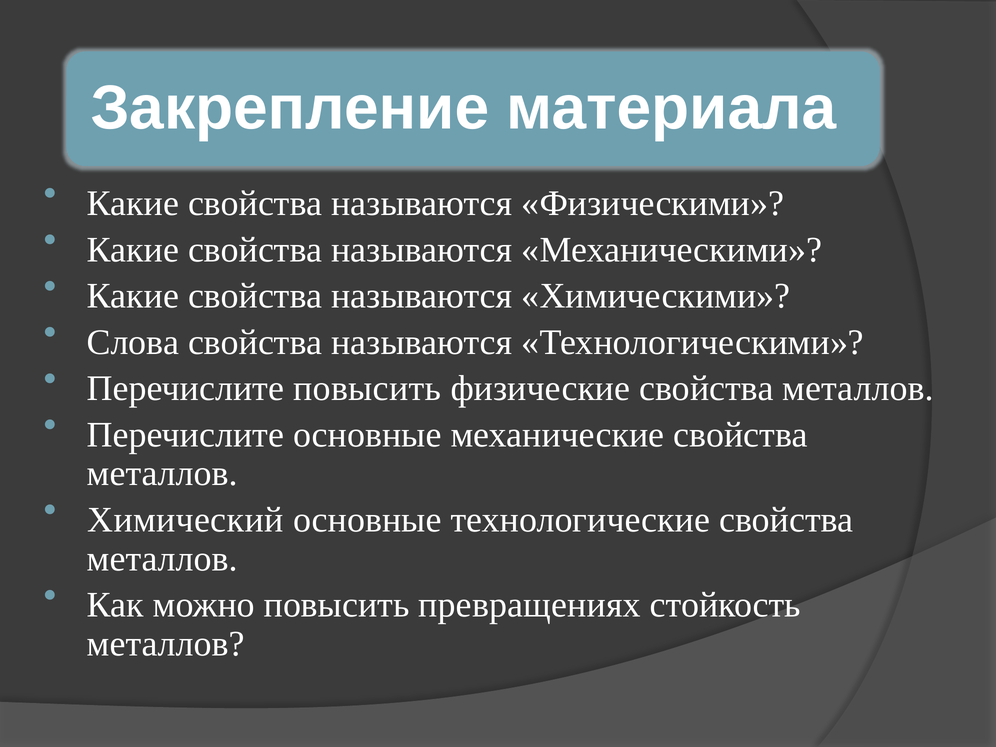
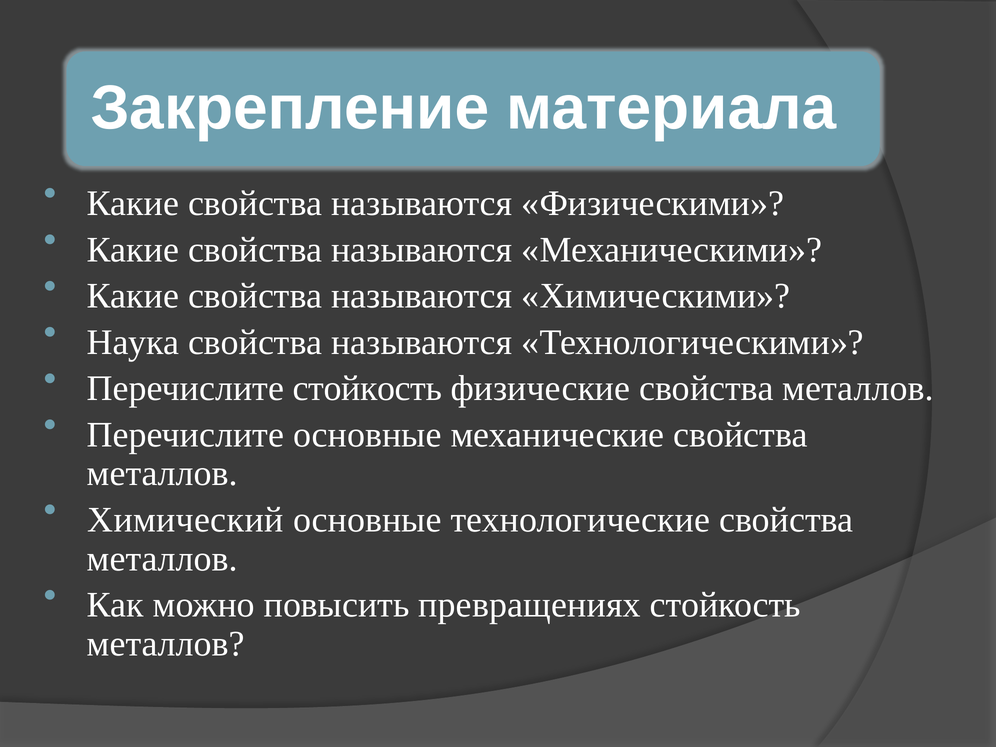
Слова: Слова -> Наука
Перечислите повысить: повысить -> стойкость
